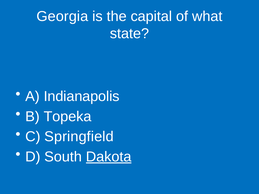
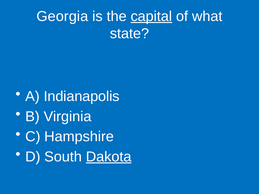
capital underline: none -> present
Topeka: Topeka -> Virginia
Springfield: Springfield -> Hampshire
